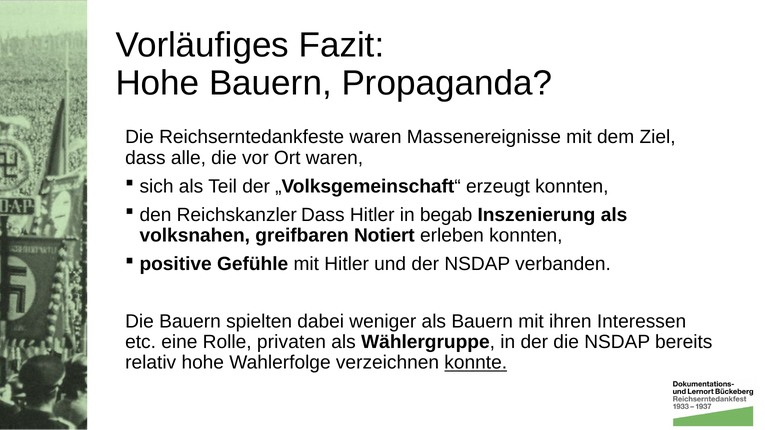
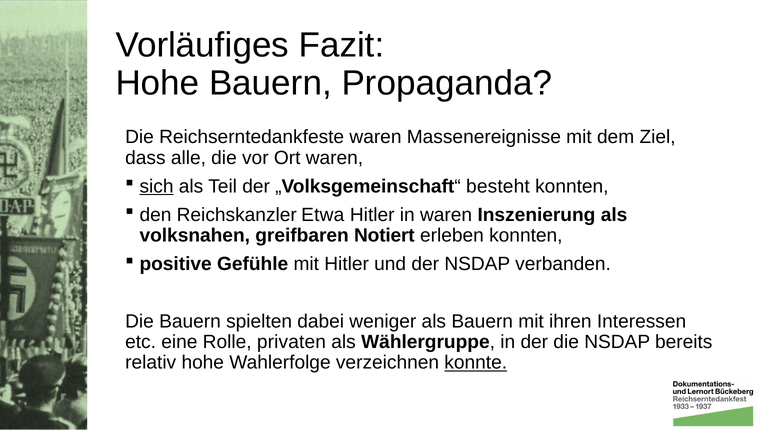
sich underline: none -> present
erzeugt: erzeugt -> besteht
Reichskanzler Dass: Dass -> Etwa
in begab: begab -> waren
